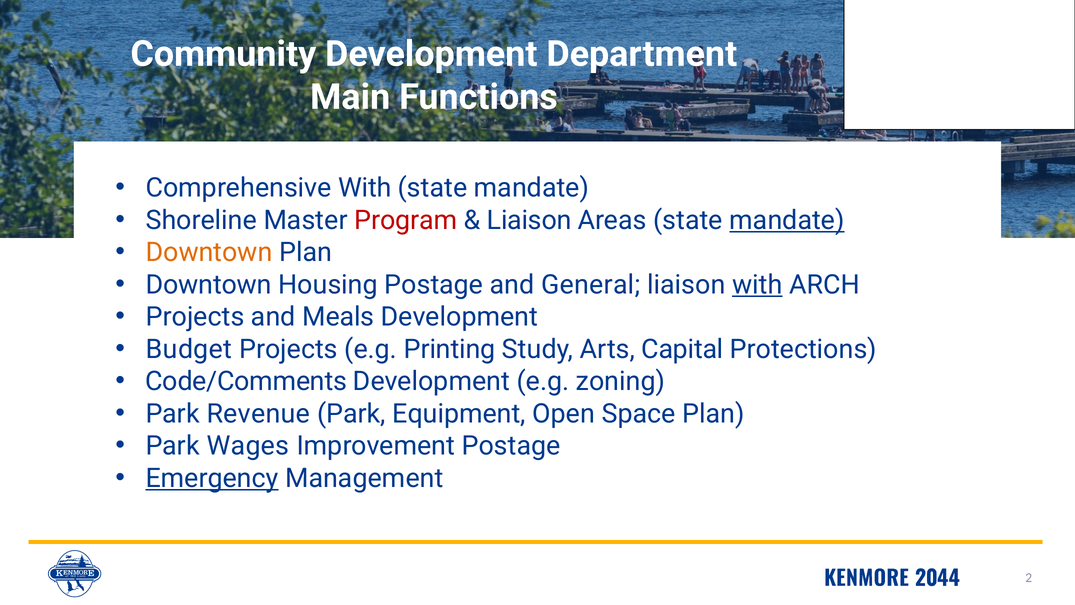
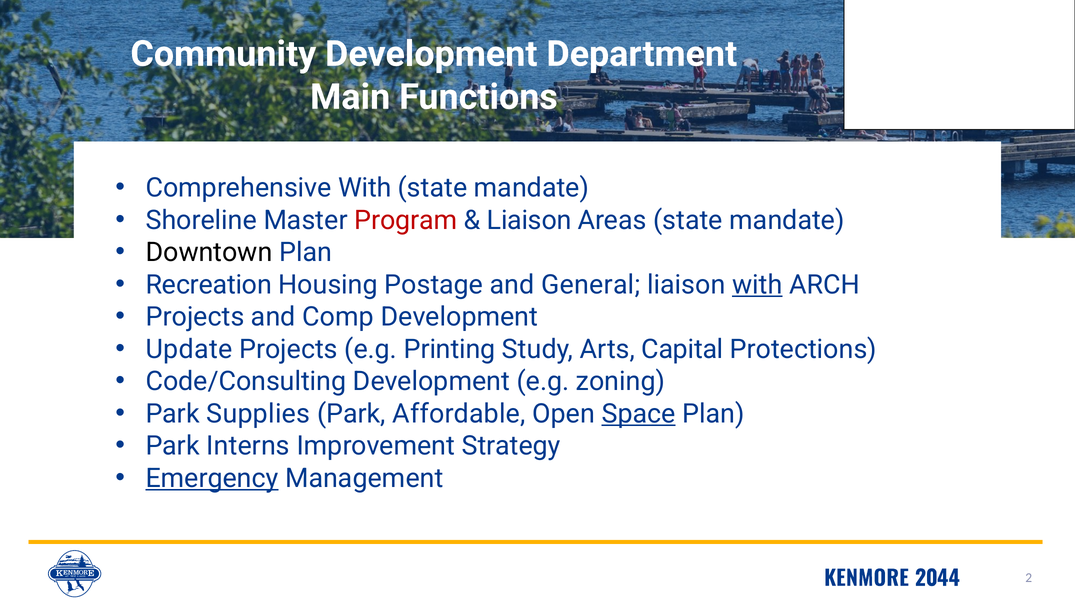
mandate at (787, 220) underline: present -> none
Downtown at (209, 252) colour: orange -> black
Downtown at (209, 285): Downtown -> Recreation
Meals: Meals -> Comp
Budget: Budget -> Update
Code/Comments: Code/Comments -> Code/Consulting
Revenue: Revenue -> Supplies
Equipment: Equipment -> Affordable
Space underline: none -> present
Wages: Wages -> Interns
Improvement Postage: Postage -> Strategy
